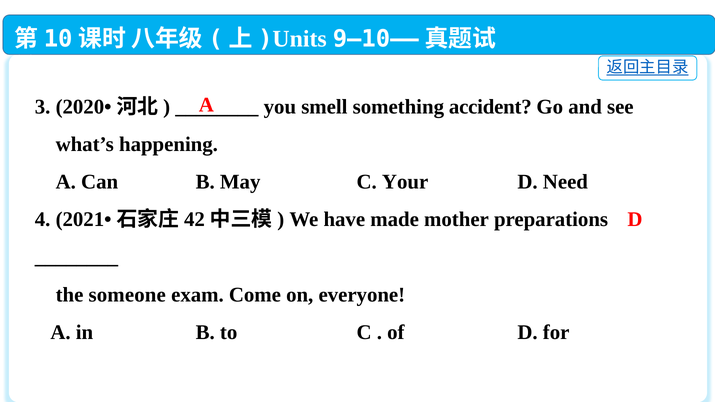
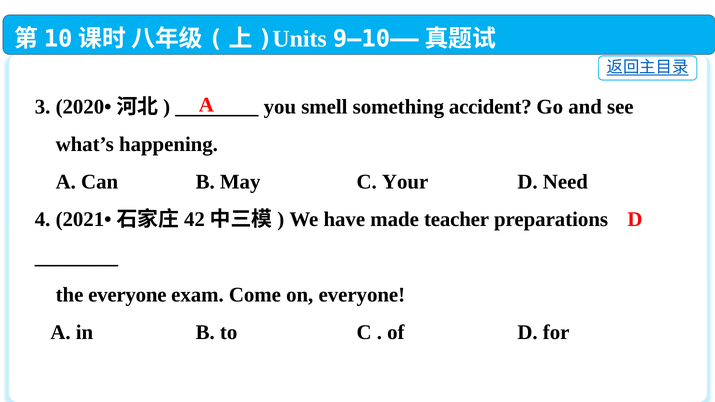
mother: mother -> teacher
the someone: someone -> everyone
